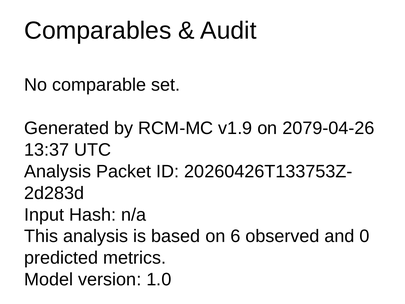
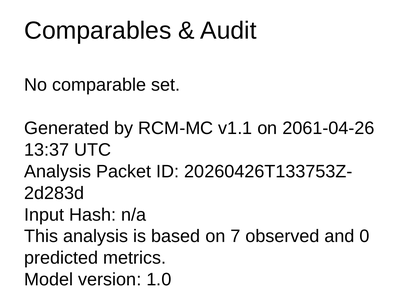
v1.9: v1.9 -> v1.1
2079-04-26: 2079-04-26 -> 2061-04-26
6: 6 -> 7
